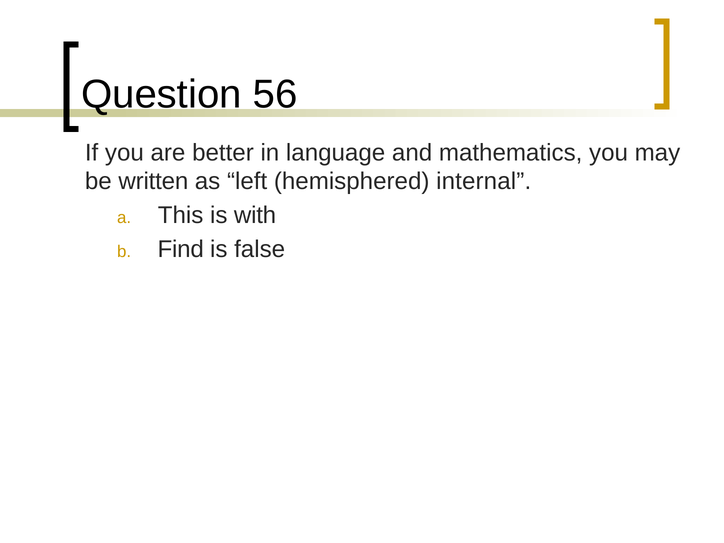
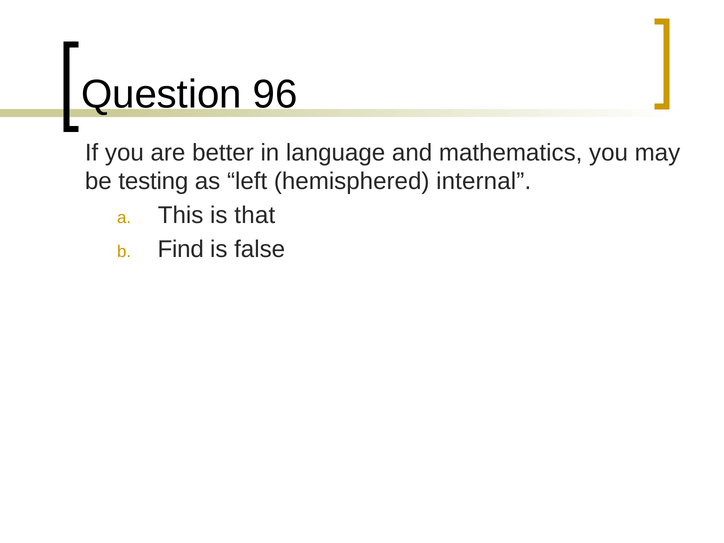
56: 56 -> 96
written: written -> testing
with: with -> that
